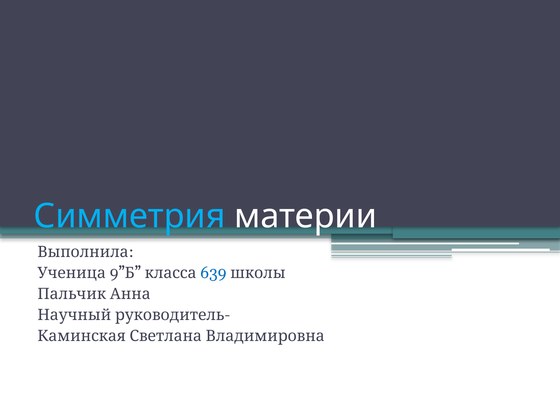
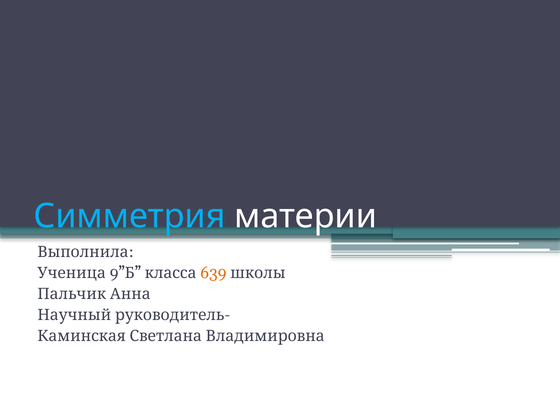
639 colour: blue -> orange
